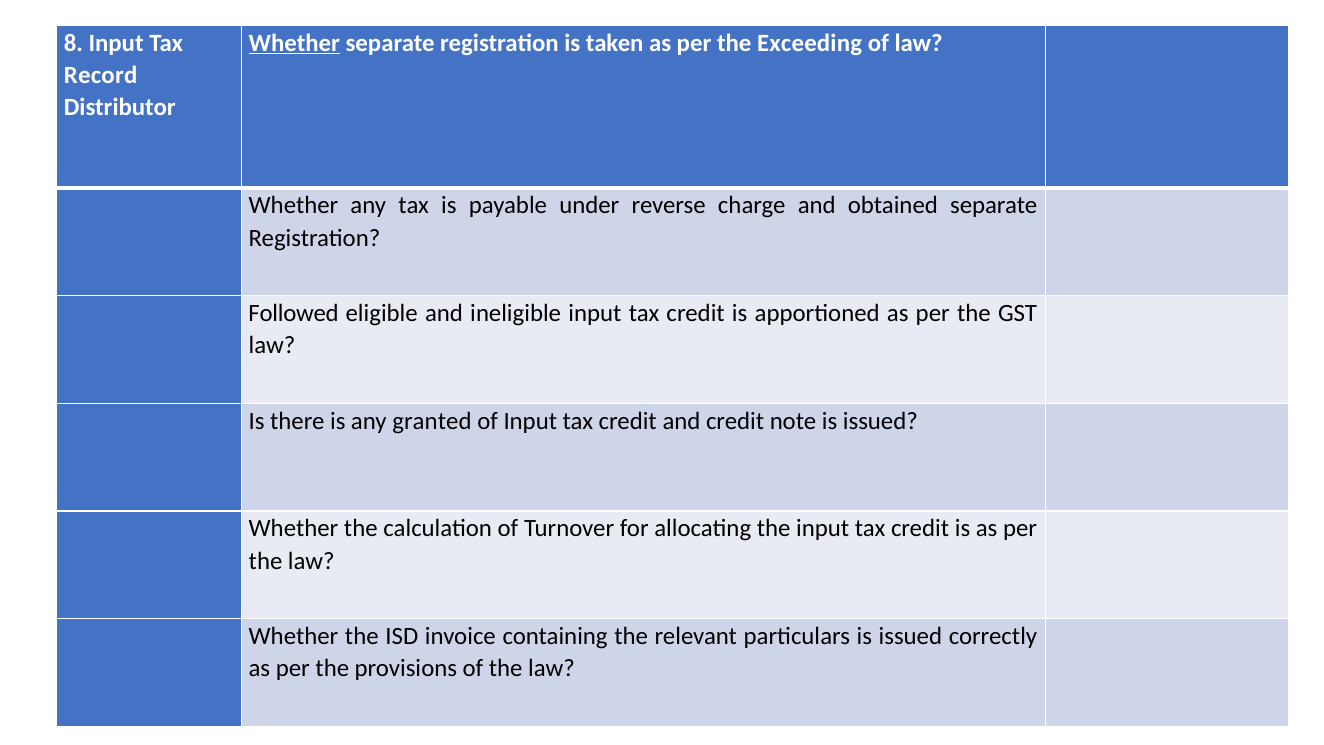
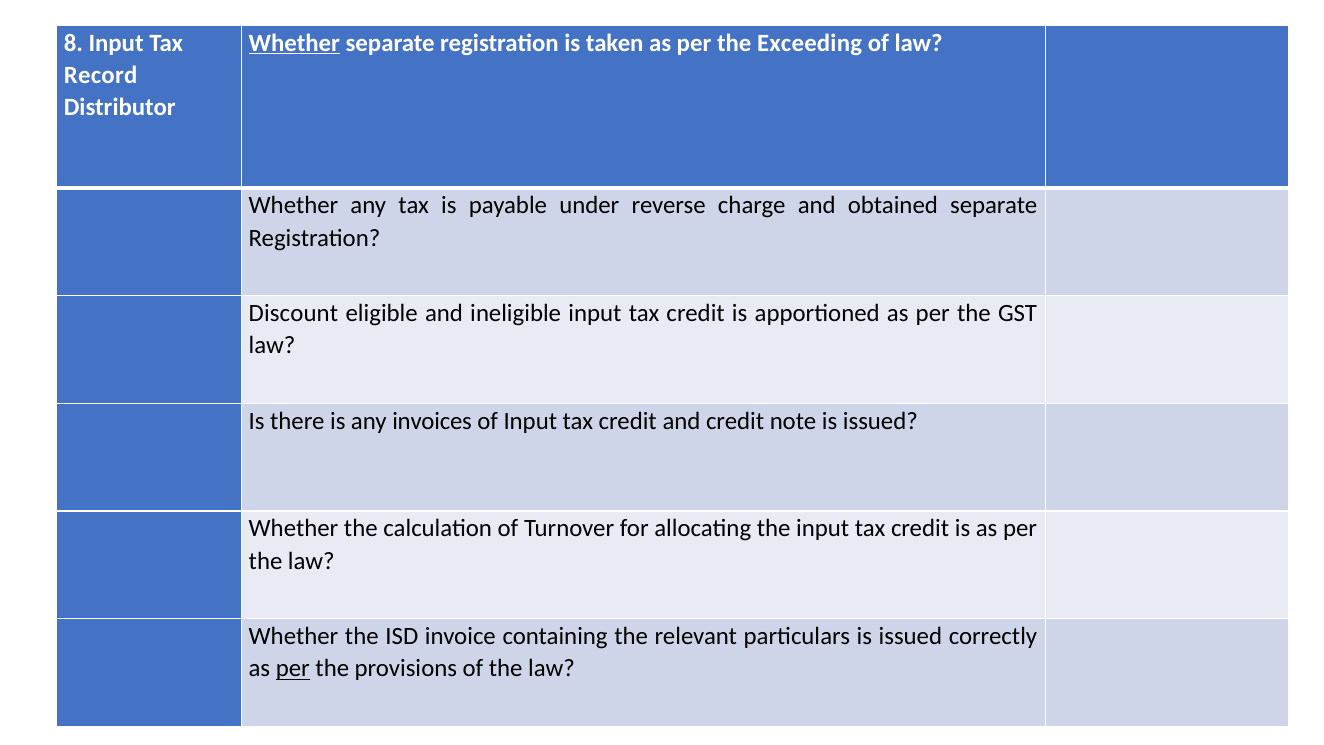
Followed: Followed -> Discount
granted: granted -> invoices
per at (293, 668) underline: none -> present
